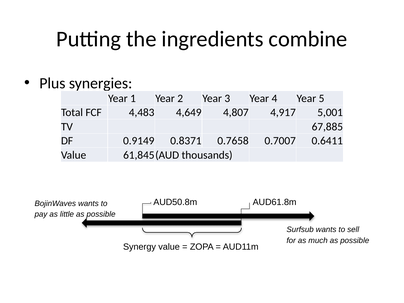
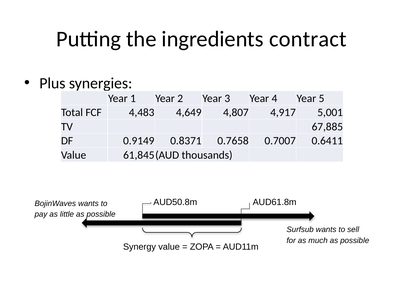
combine: combine -> contract
